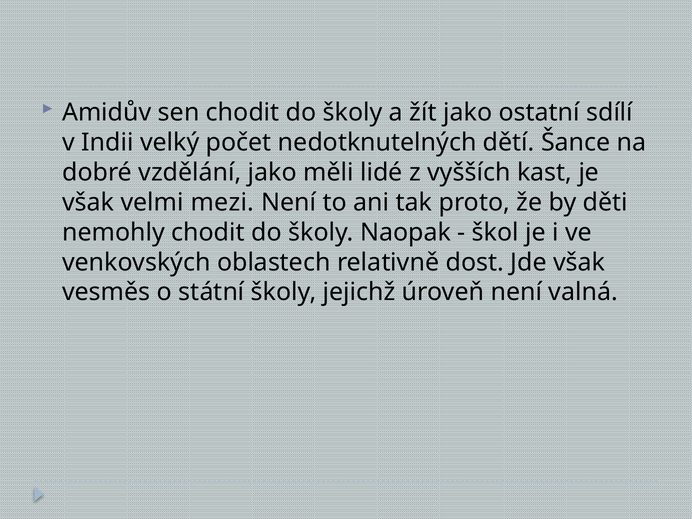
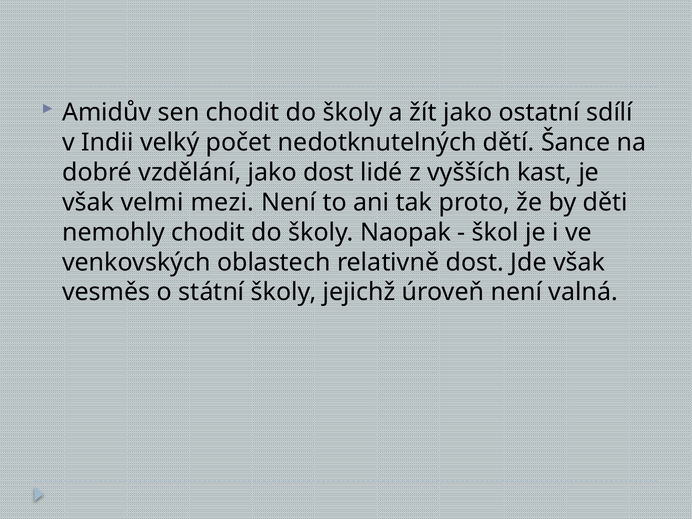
jako měli: měli -> dost
